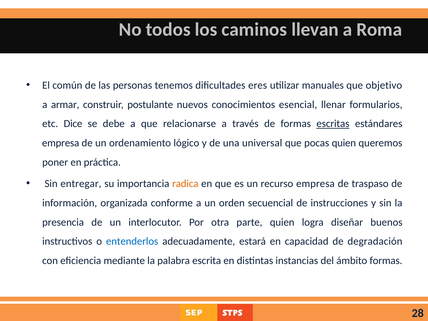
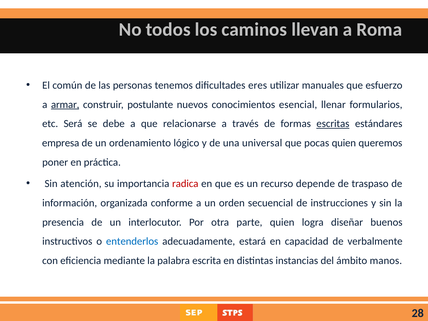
objetivo: objetivo -> esfuerzo
armar underline: none -> present
Dice: Dice -> Será
entregar: entregar -> atención
radica colour: orange -> red
recurso empresa: empresa -> depende
degradación: degradación -> verbalmente
ámbito formas: formas -> manos
